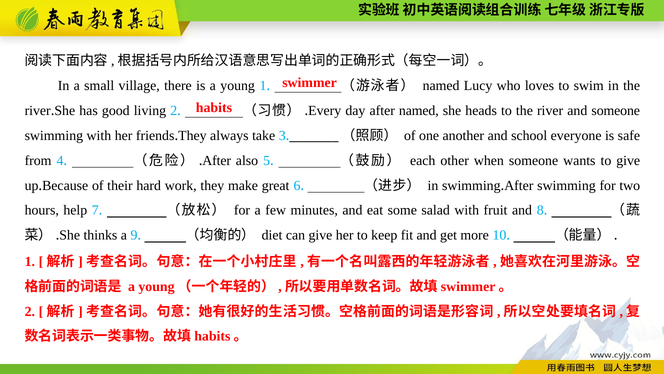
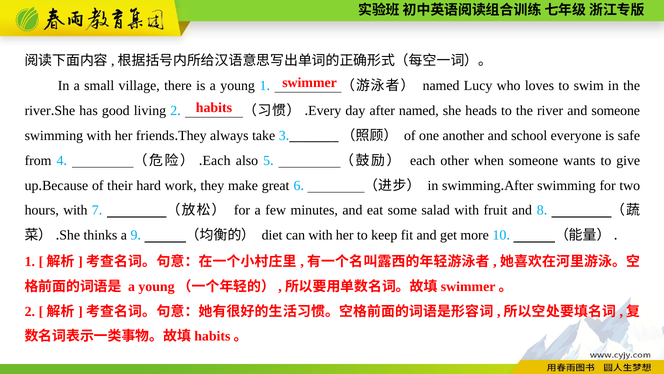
After at (217, 160): After -> Each
hours help: help -> with
can give: give -> with
